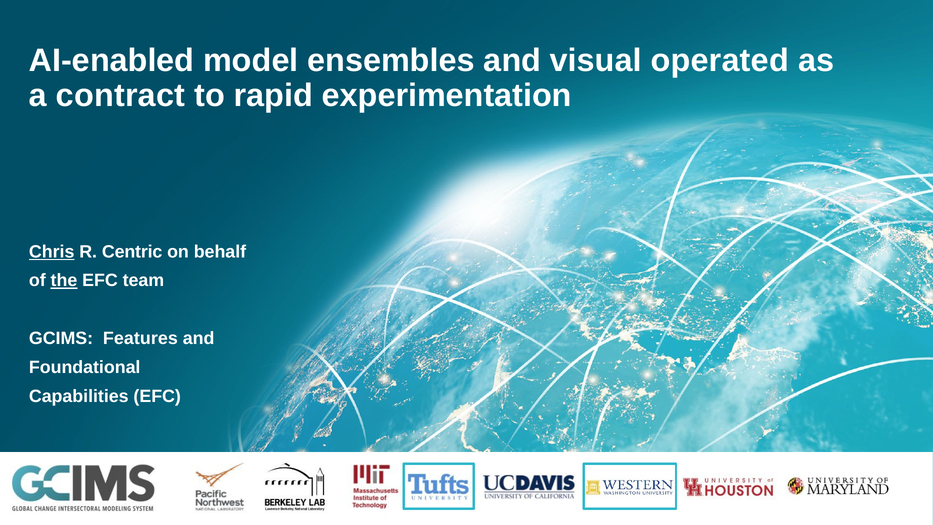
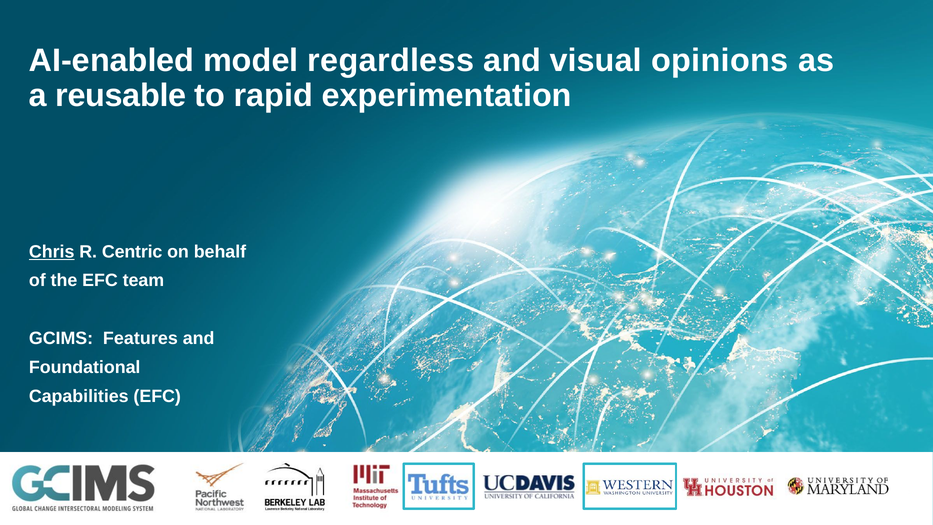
ensembles: ensembles -> regardless
operated: operated -> opinions
contract: contract -> reusable
the underline: present -> none
